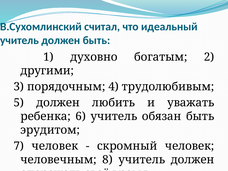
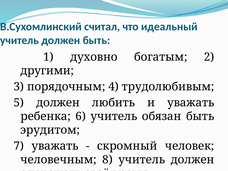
7 человек: человек -> уважать
